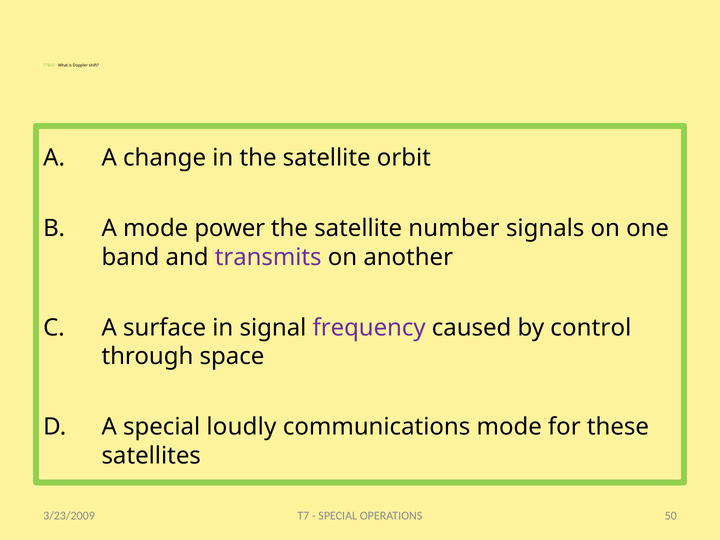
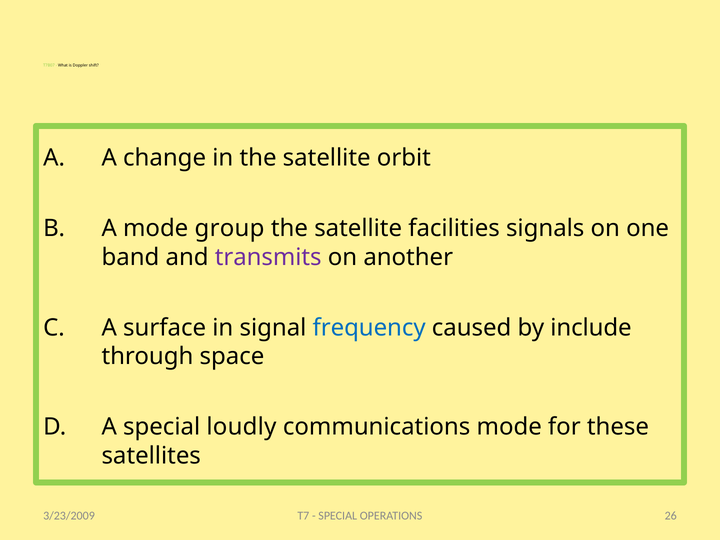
power: power -> group
number: number -> facilities
frequency colour: purple -> blue
control: control -> include
50: 50 -> 26
